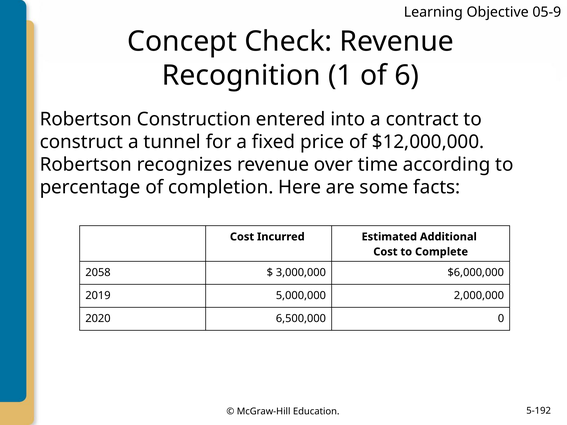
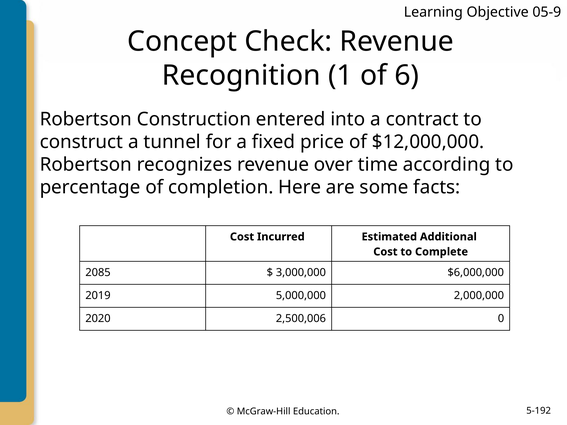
2058: 2058 -> 2085
6,500,000: 6,500,000 -> 2,500,006
